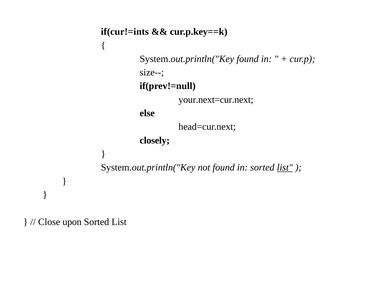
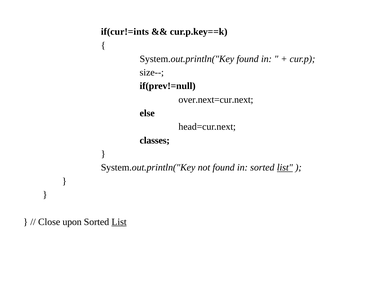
your.next=cur.next: your.next=cur.next -> over.next=cur.next
closely: closely -> classes
List at (119, 222) underline: none -> present
